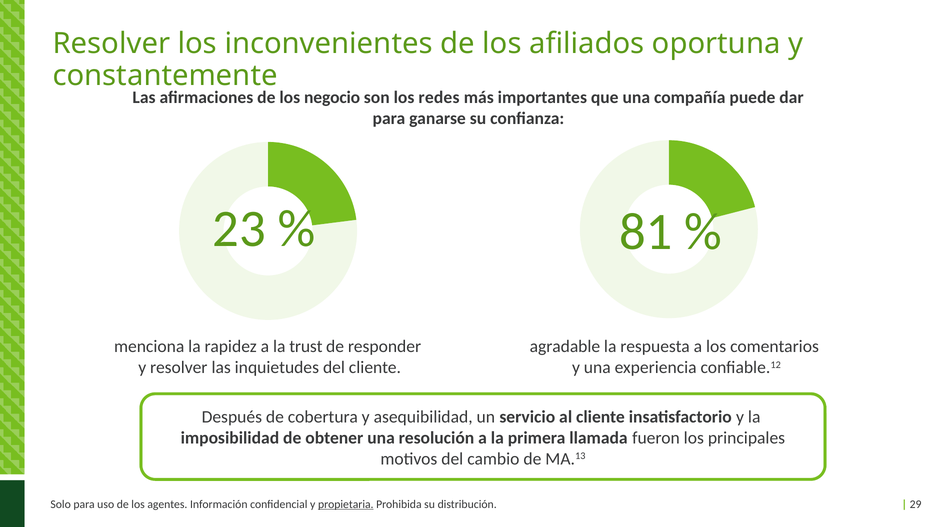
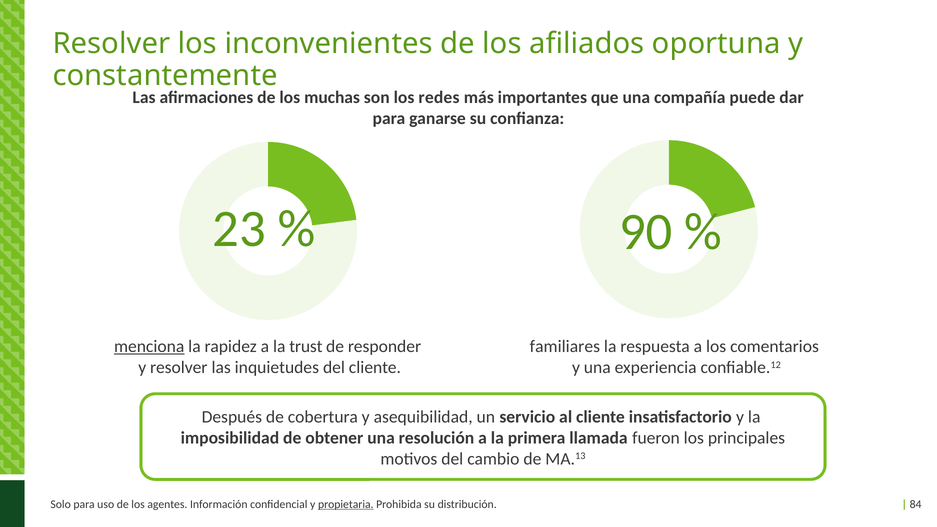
negocio: negocio -> muchas
81: 81 -> 90
menciona underline: none -> present
agradable: agradable -> familiares
29: 29 -> 84
